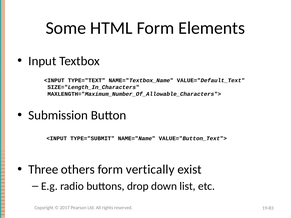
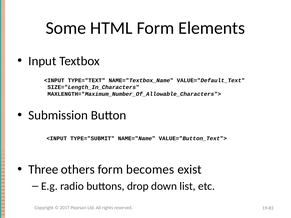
vertically: vertically -> becomes
